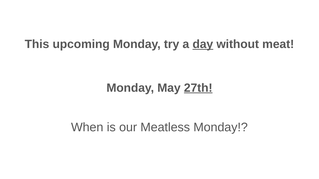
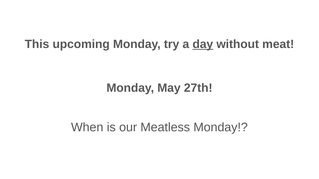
27th underline: present -> none
